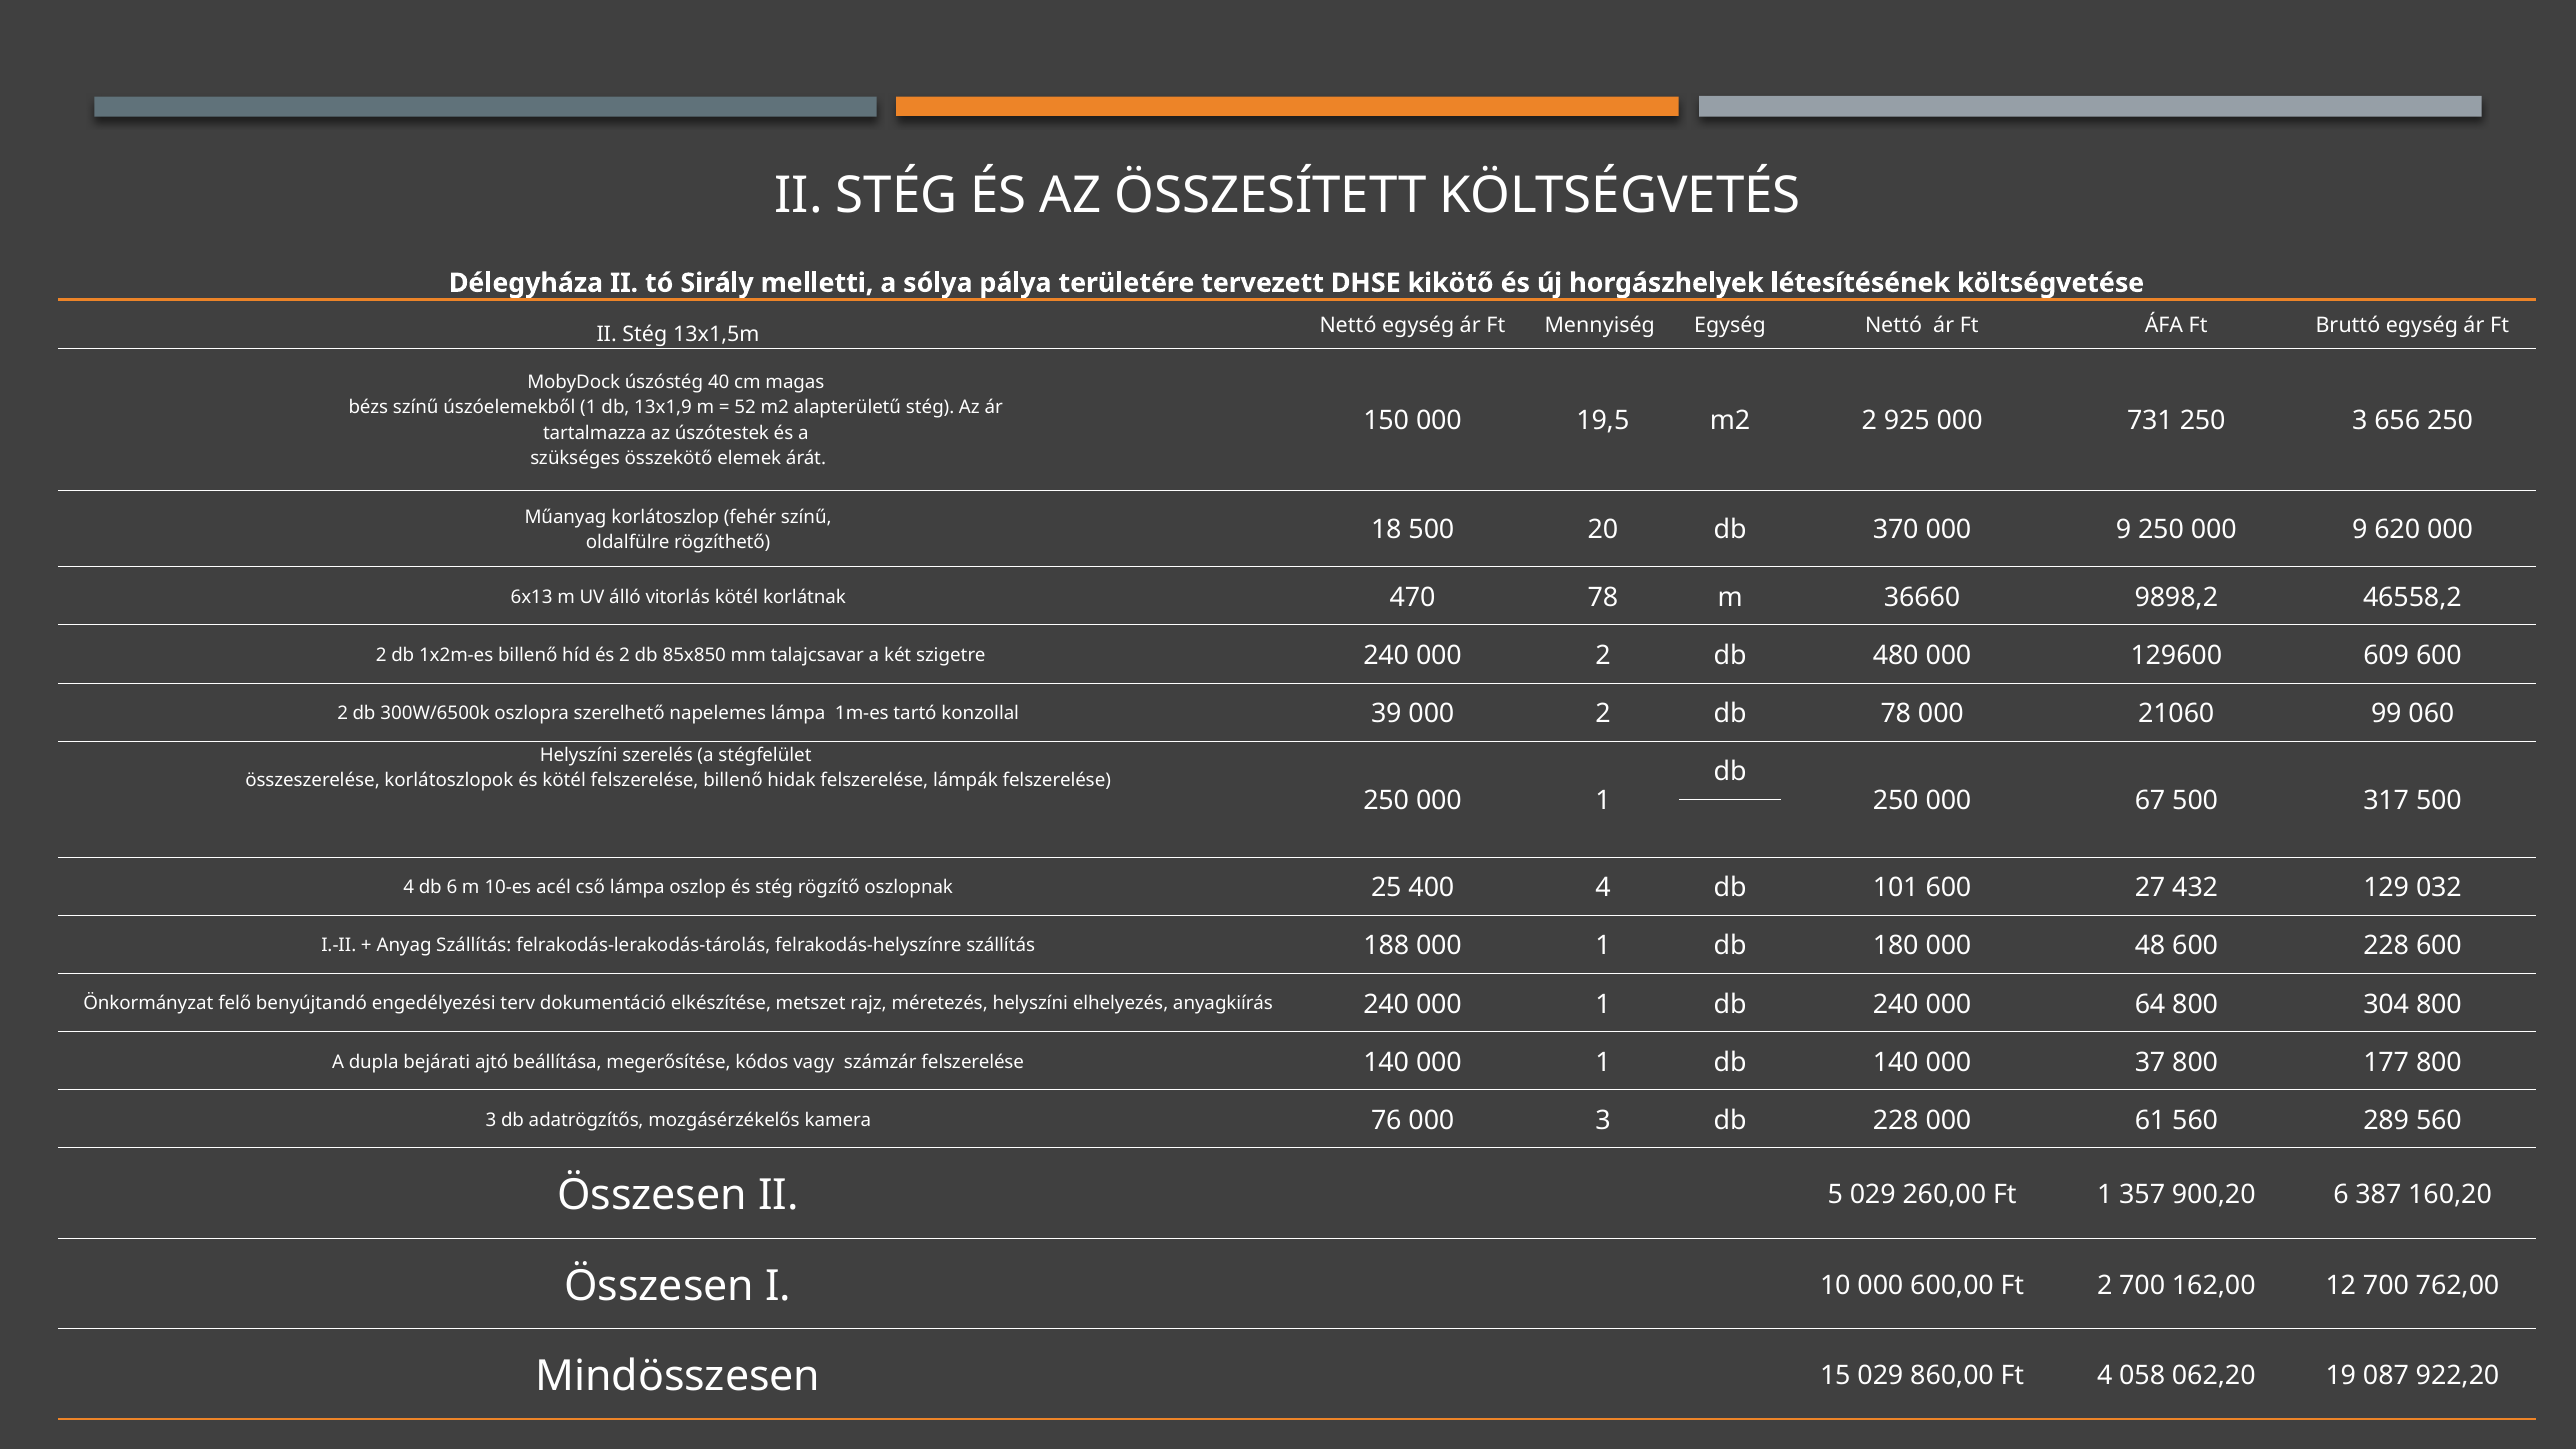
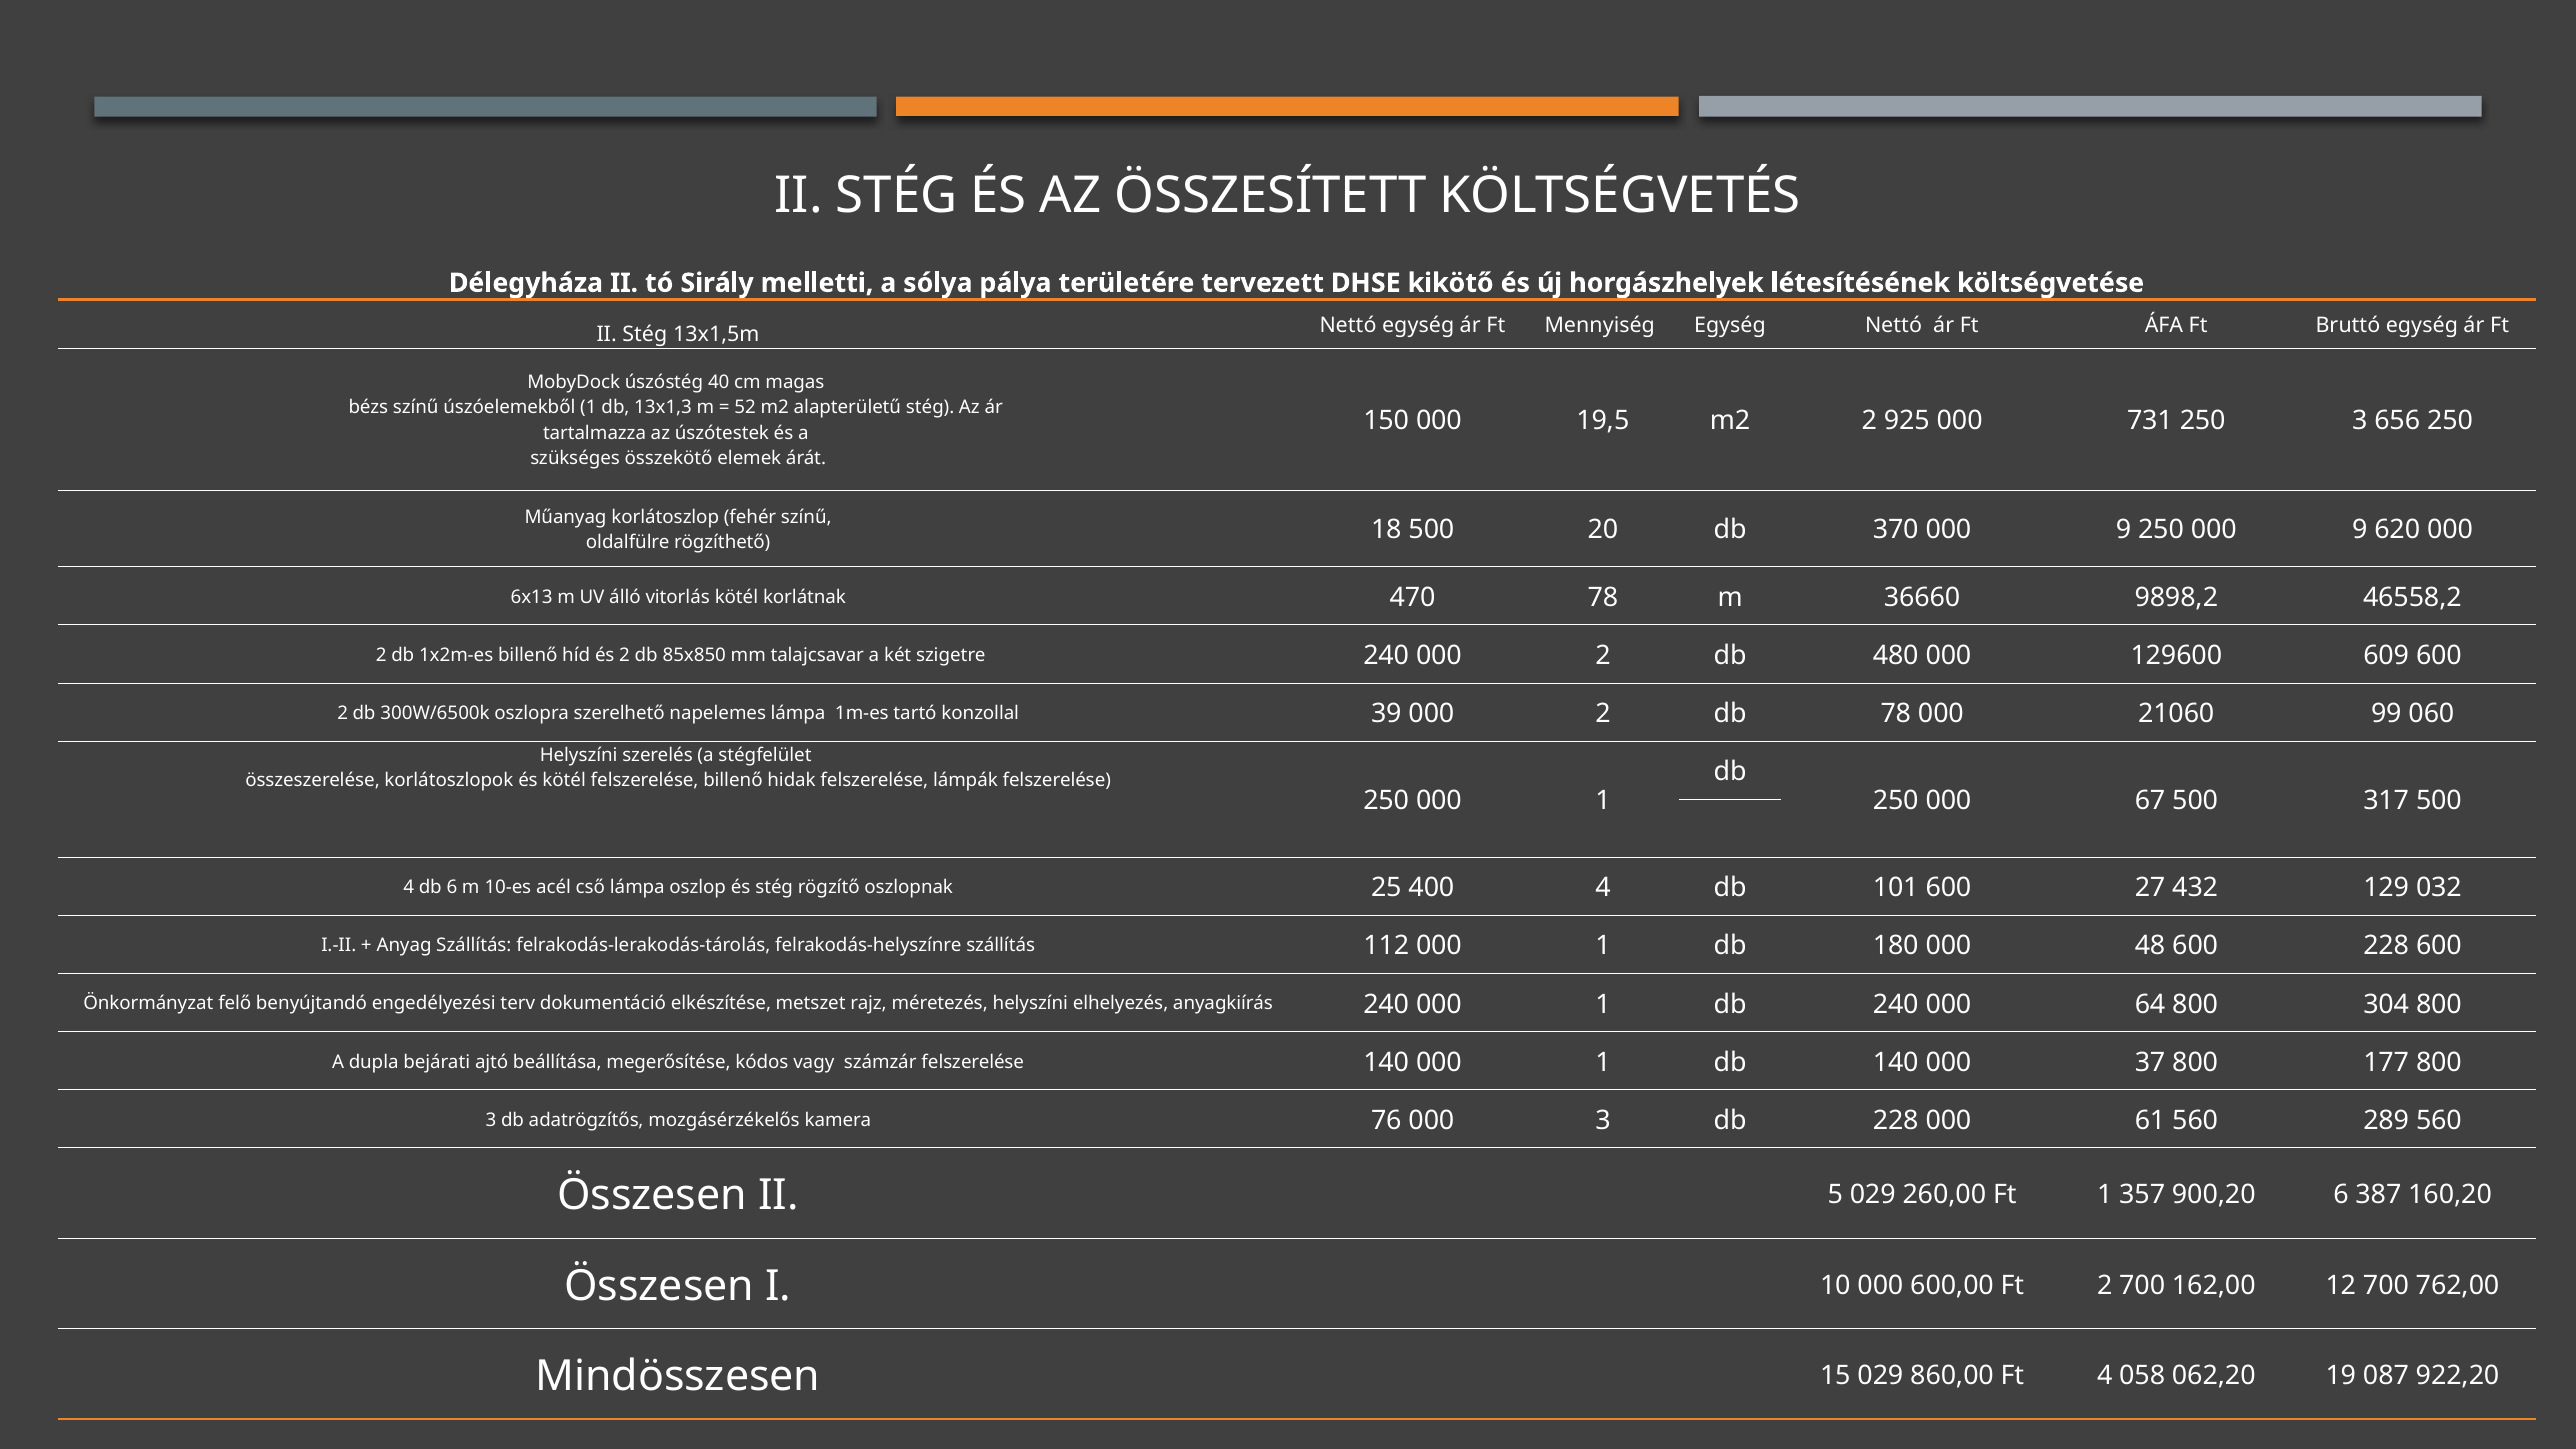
13x1,9: 13x1,9 -> 13x1,3
188: 188 -> 112
